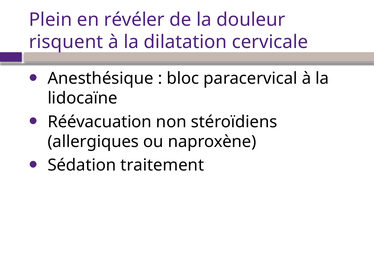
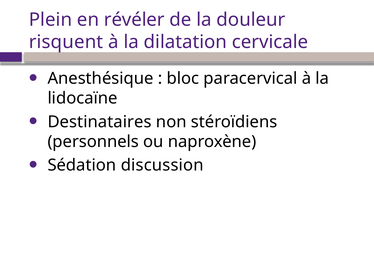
Réévacuation: Réévacuation -> Destinataires
allergiques: allergiques -> personnels
traitement: traitement -> discussion
